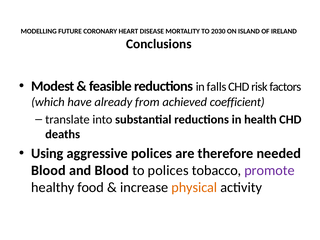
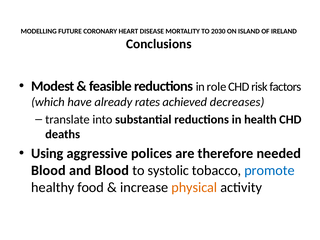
falls: falls -> role
from: from -> rates
coefficient: coefficient -> decreases
to polices: polices -> systolic
promote colour: purple -> blue
